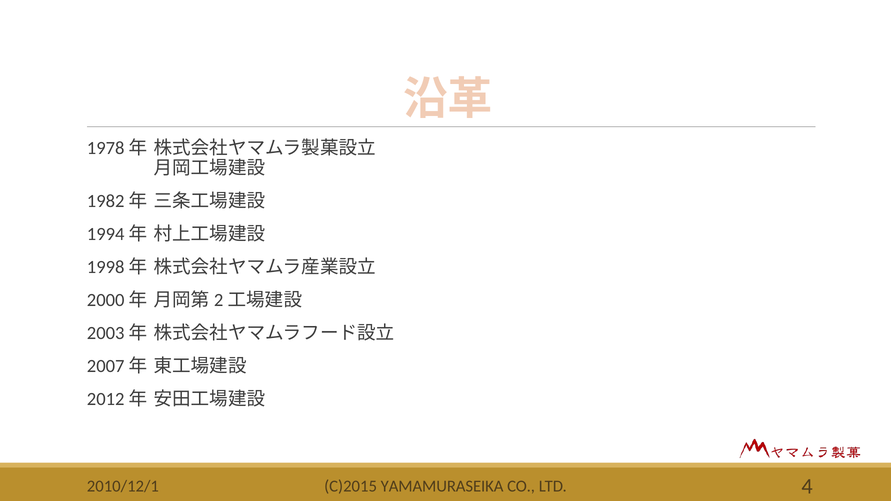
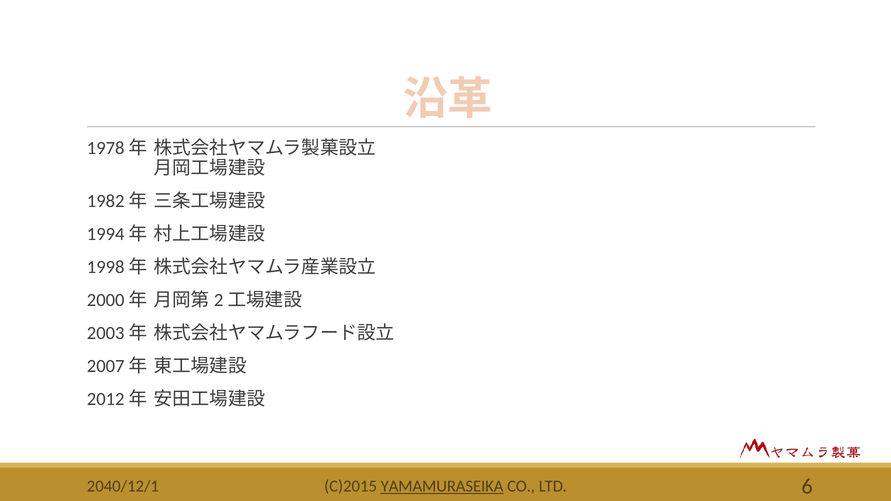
YAMAMURASEIKA underline: none -> present
4: 4 -> 6
2010/12/1: 2010/12/1 -> 2040/12/1
